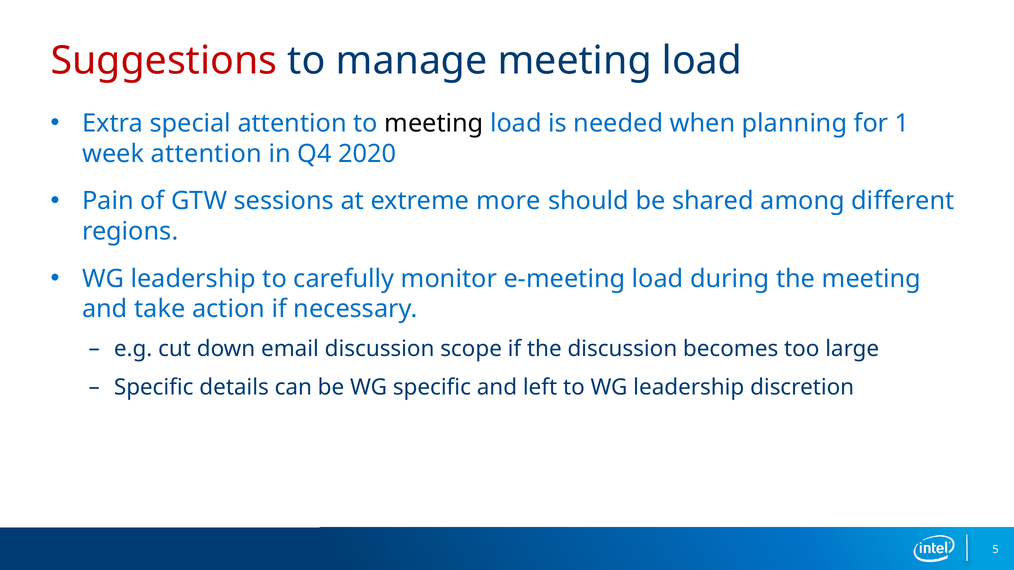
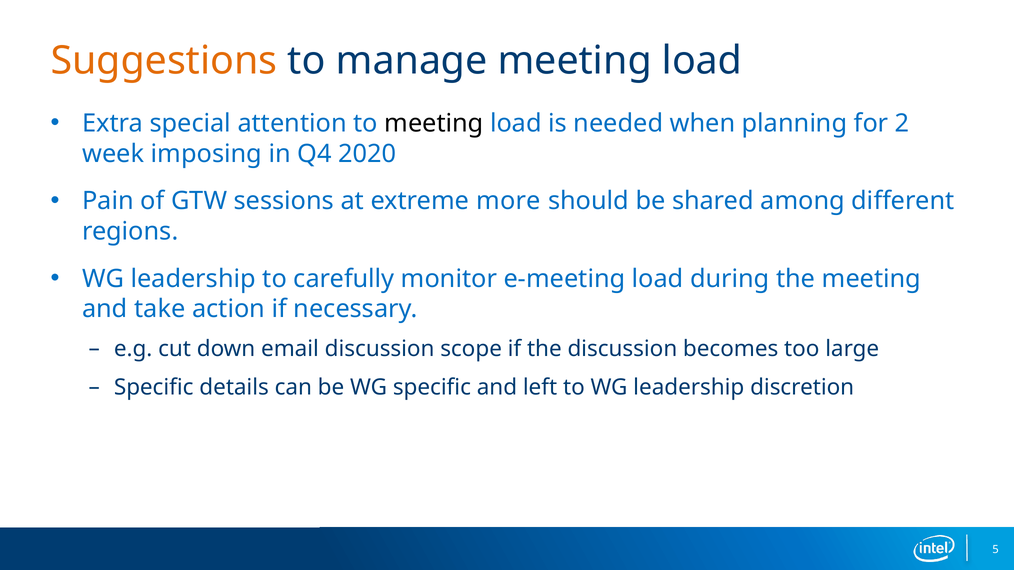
Suggestions colour: red -> orange
1: 1 -> 2
week attention: attention -> imposing
